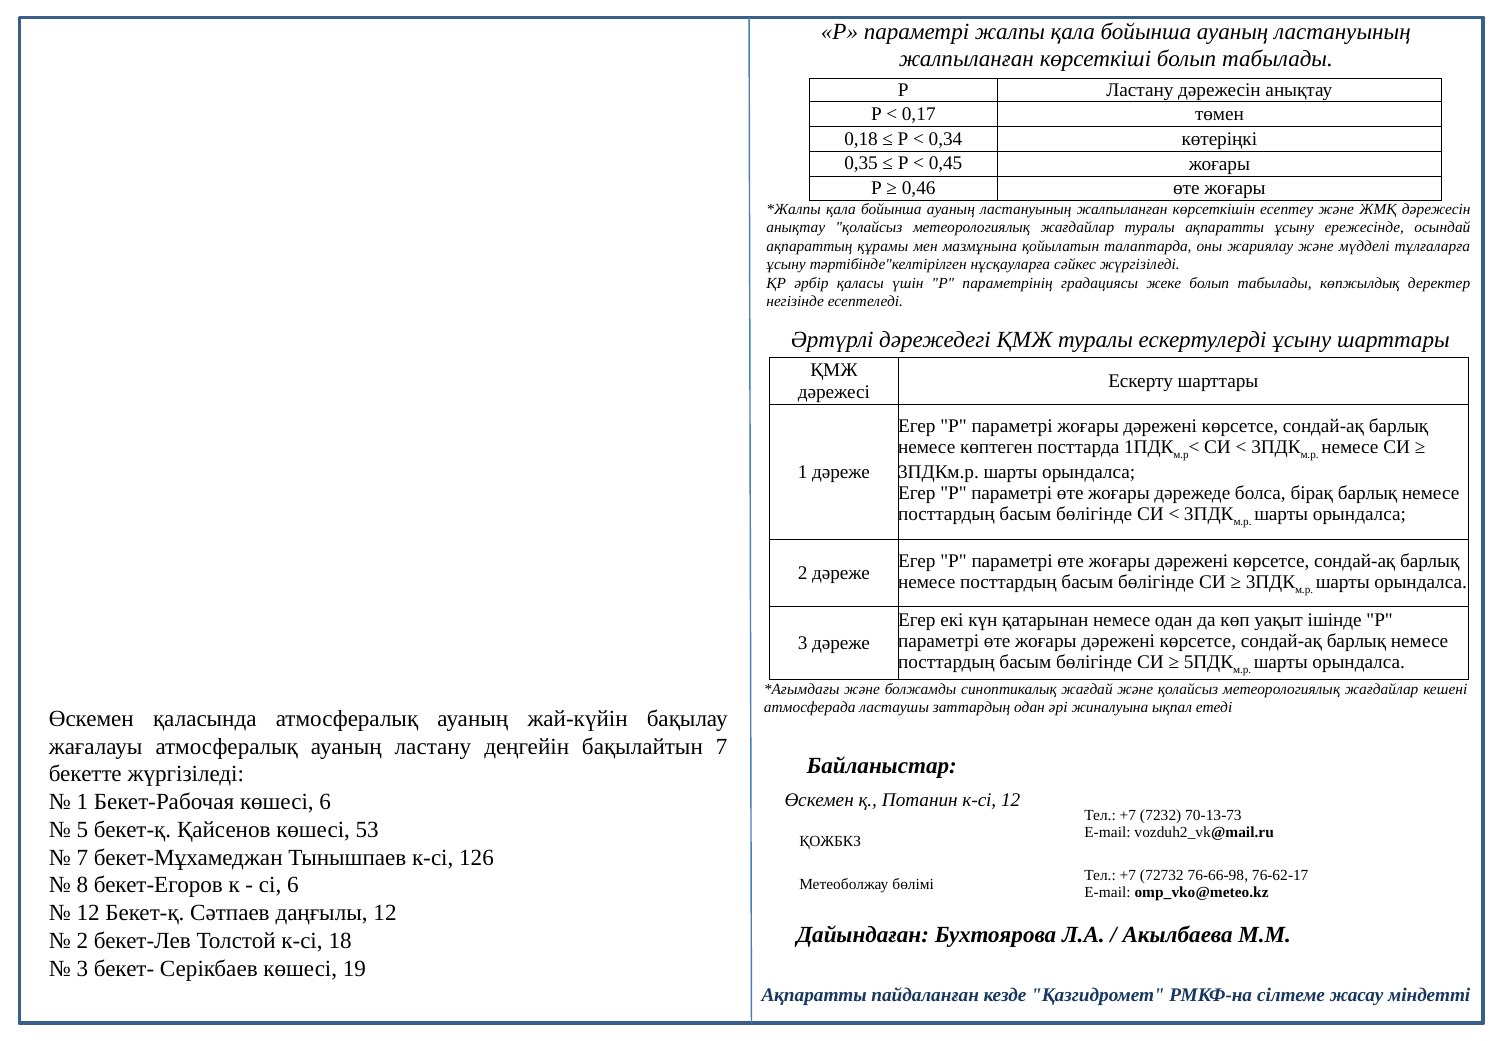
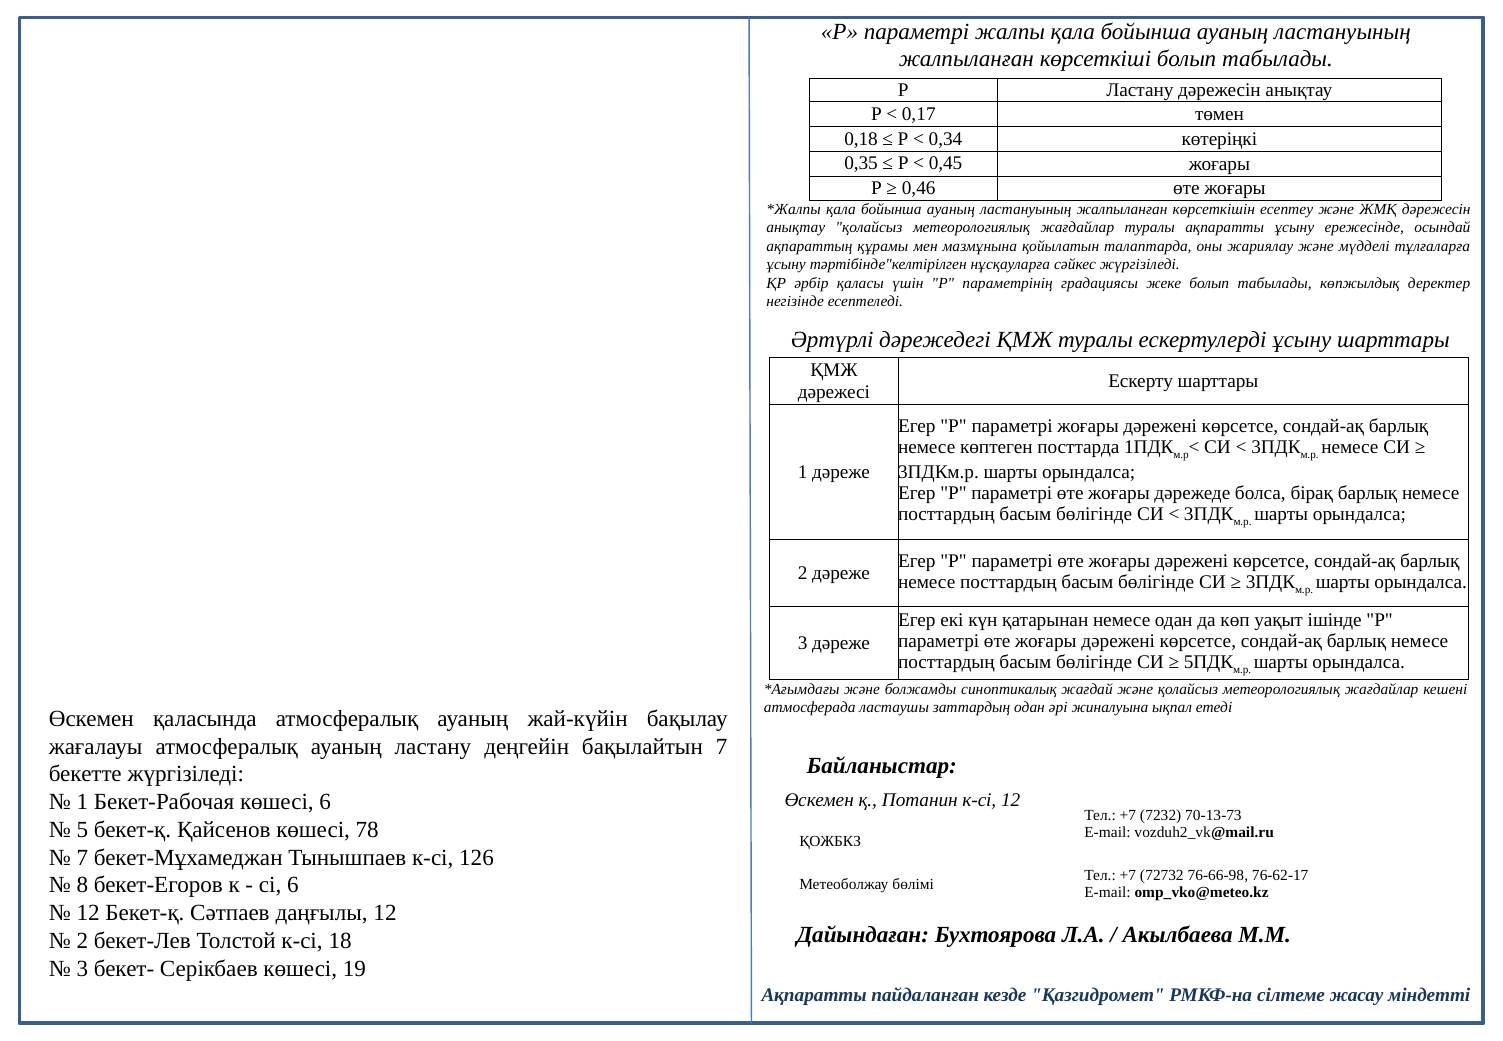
53: 53 -> 78
